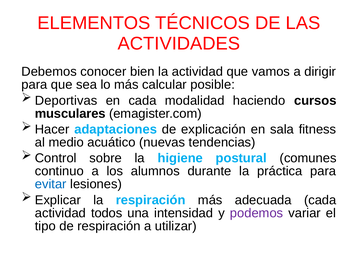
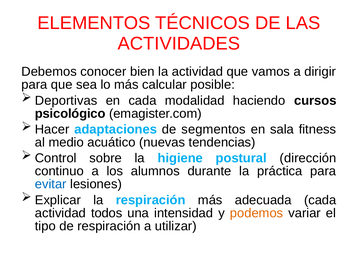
musculares: musculares -> psicológico
explicación: explicación -> segmentos
comunes: comunes -> dirección
podemos colour: purple -> orange
